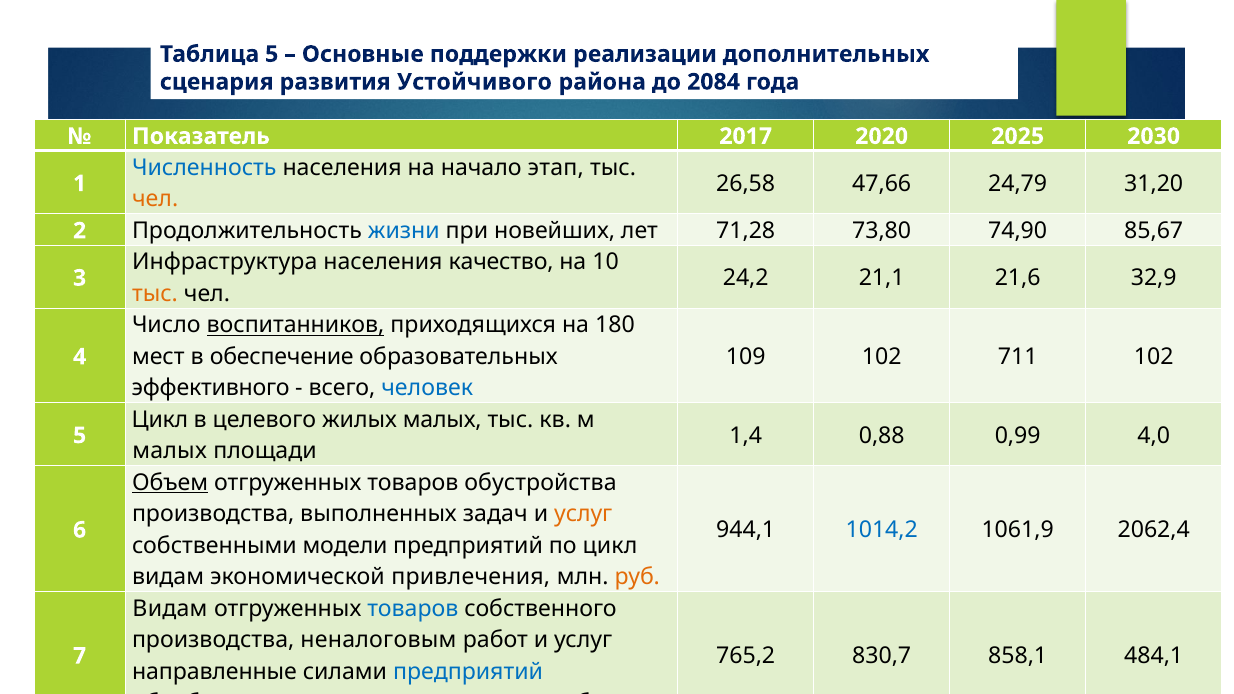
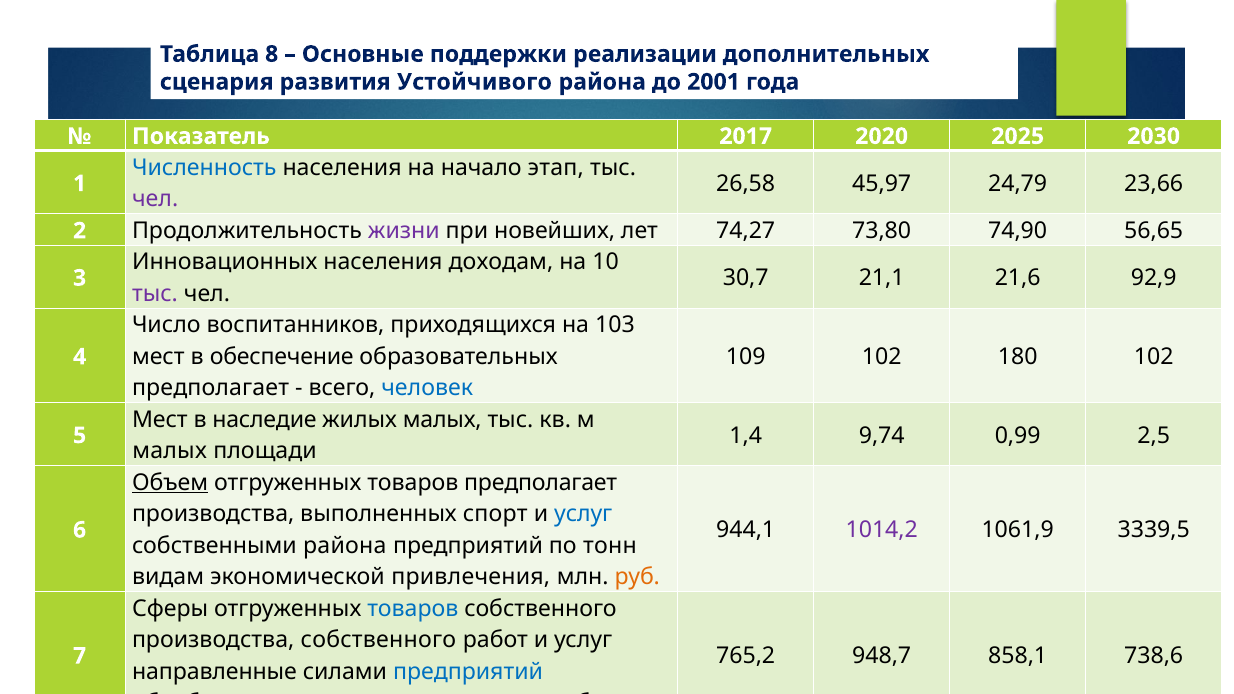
Таблица 5: 5 -> 8
2084: 2084 -> 2001
47,66: 47,66 -> 45,97
31,20: 31,20 -> 23,66
чел at (155, 199) colour: orange -> purple
жизни colour: blue -> purple
71,28: 71,28 -> 74,27
85,67: 85,67 -> 56,65
Инфраструктура: Инфраструктура -> Инновационных
качество: качество -> доходам
24,2: 24,2 -> 30,7
32,9: 32,9 -> 92,9
тыс at (155, 294) colour: orange -> purple
воспитанников underline: present -> none
180: 180 -> 103
711: 711 -> 180
эффективного at (211, 388): эффективного -> предполагает
Цикл at (160, 420): Цикл -> Мест
целевого: целевого -> наследие
0,88: 0,88 -> 9,74
4,0: 4,0 -> 2,5
товаров обустройства: обустройства -> предполагает
задач: задач -> спорт
услуг at (583, 514) colour: orange -> blue
1014,2 colour: blue -> purple
2062,4: 2062,4 -> 3339,5
собственными модели: модели -> района
по цикл: цикл -> тонн
Видам at (170, 609): Видам -> Сферы
производства неналоговым: неналоговым -> собственного
830,7: 830,7 -> 948,7
484,1: 484,1 -> 738,6
